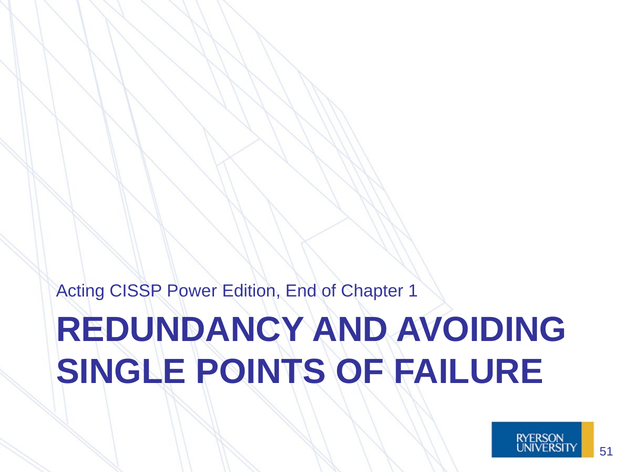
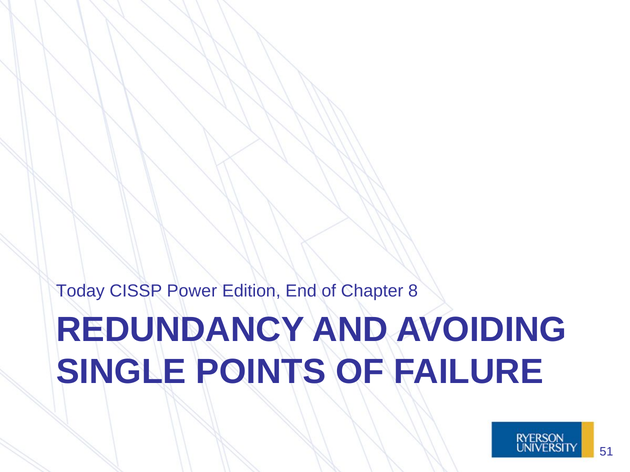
Acting: Acting -> Today
1: 1 -> 8
